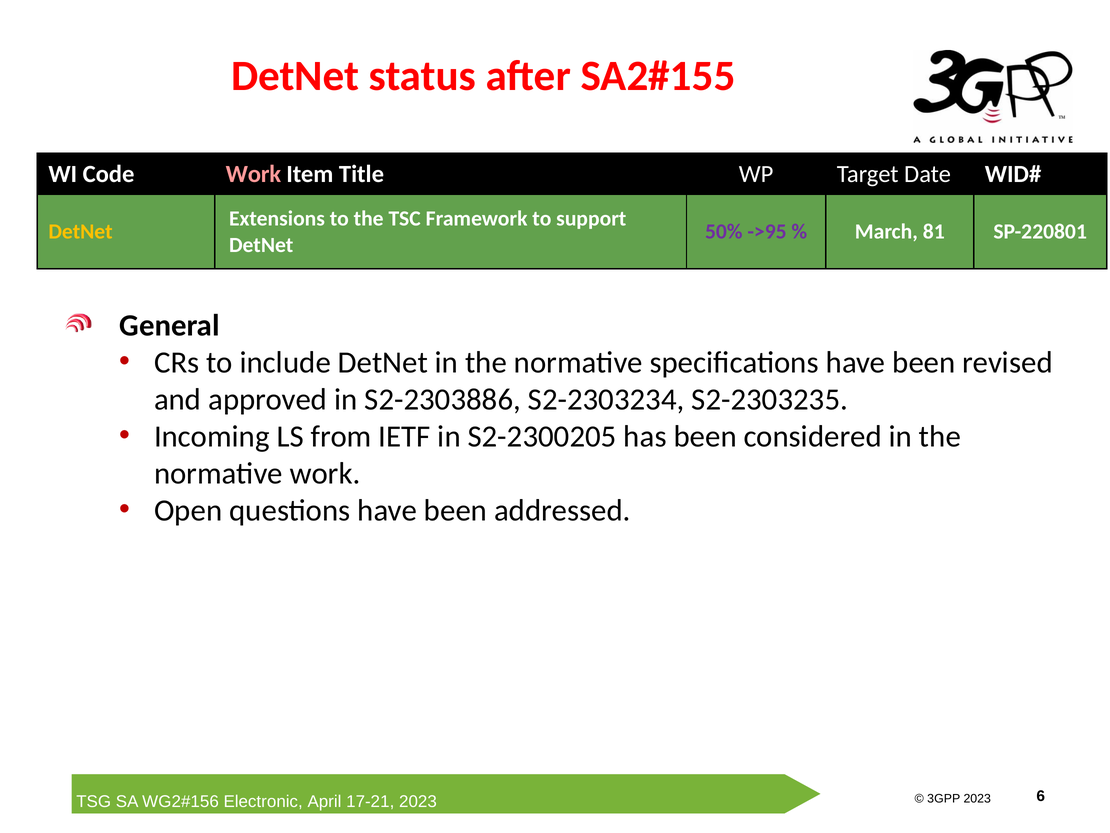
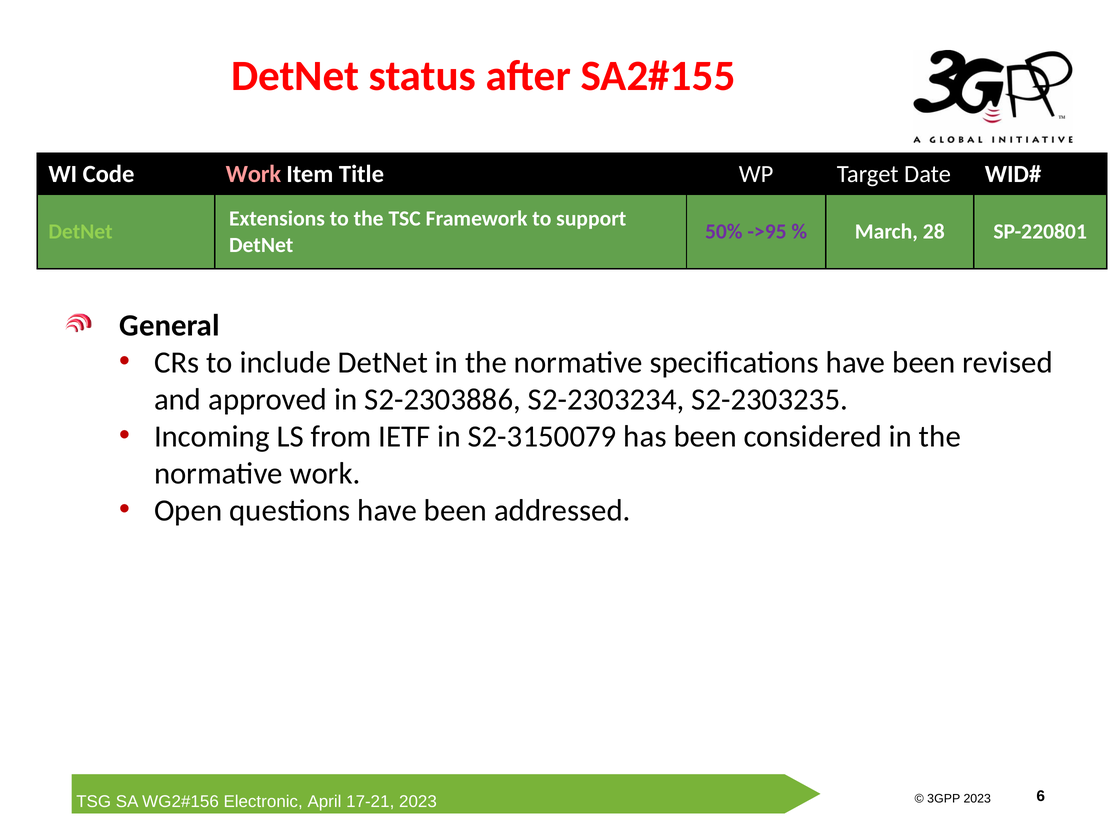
DetNet at (81, 232) colour: yellow -> light green
81: 81 -> 28
S2-2300205: S2-2300205 -> S2-3150079
